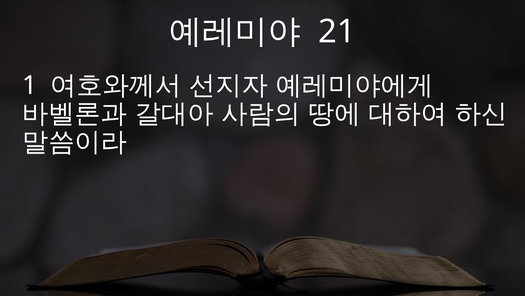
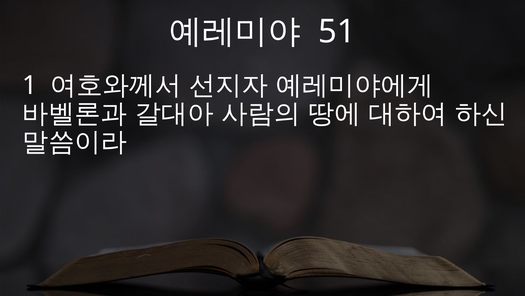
21: 21 -> 51
